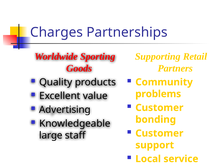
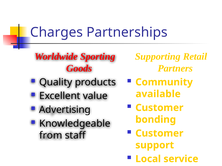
problems: problems -> available
large: large -> from
